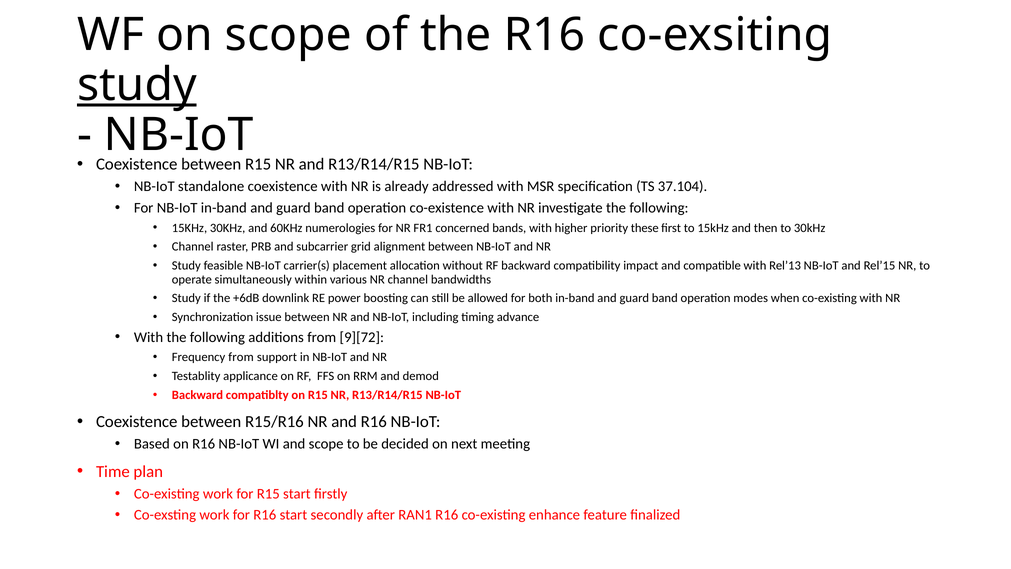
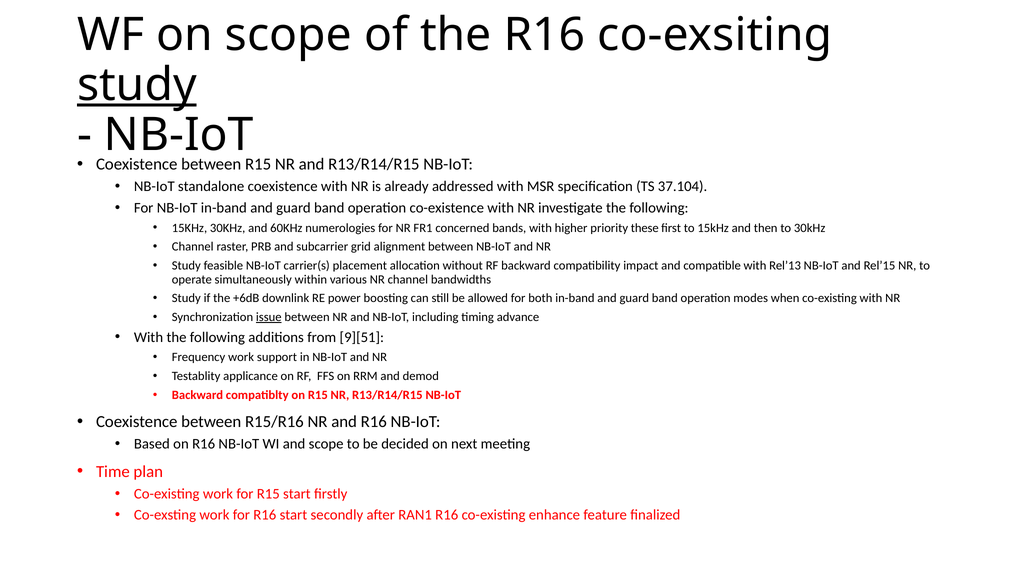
issue underline: none -> present
9][72: 9][72 -> 9][51
Frequency from: from -> work
